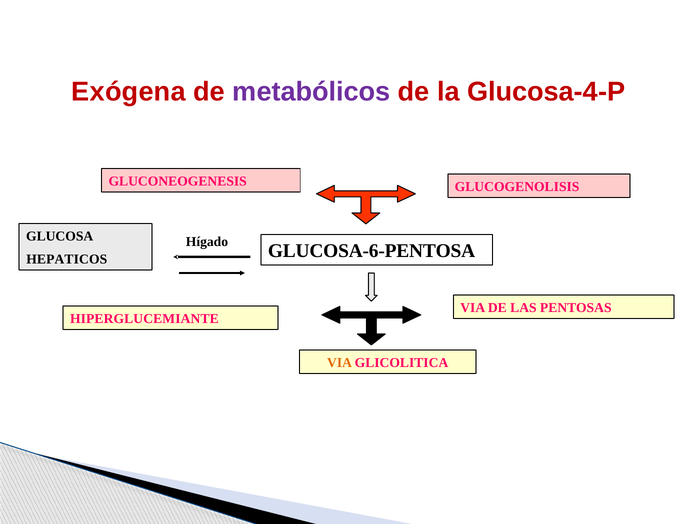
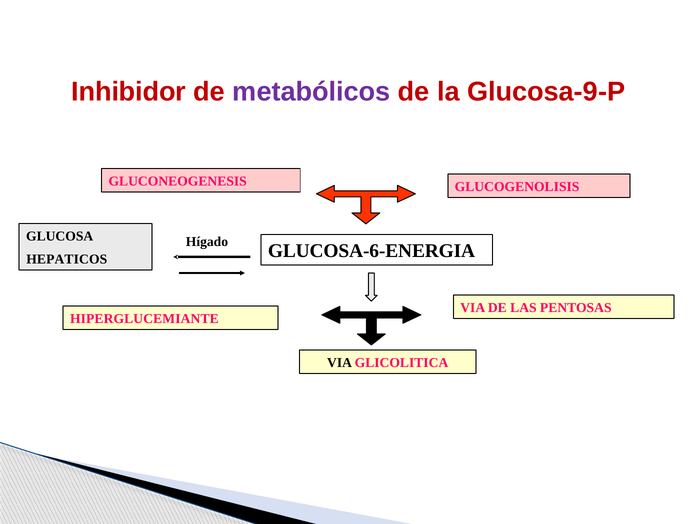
Exógena: Exógena -> Inhibidor
Glucosa-4-P: Glucosa-4-P -> Glucosa-9-P
GLUCOSA-6-PENTOSA: GLUCOSA-6-PENTOSA -> GLUCOSA-6-ENERGIA
VIA at (340, 362) colour: orange -> black
